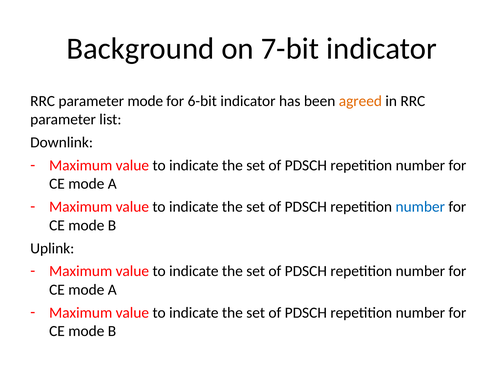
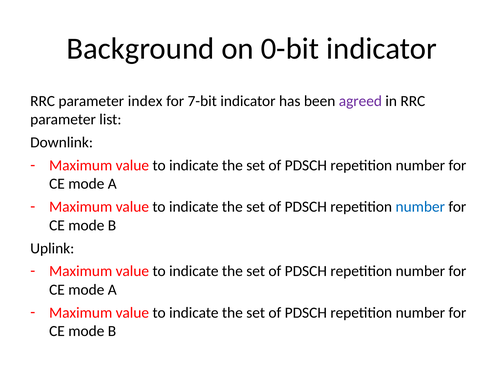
7-bit: 7-bit -> 0-bit
parameter mode: mode -> index
6-bit: 6-bit -> 7-bit
agreed colour: orange -> purple
